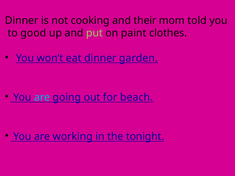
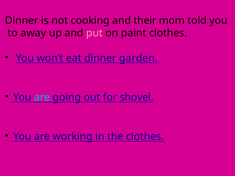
good: good -> away
put colour: light green -> pink
beach: beach -> shovel
the tonight: tonight -> clothes
